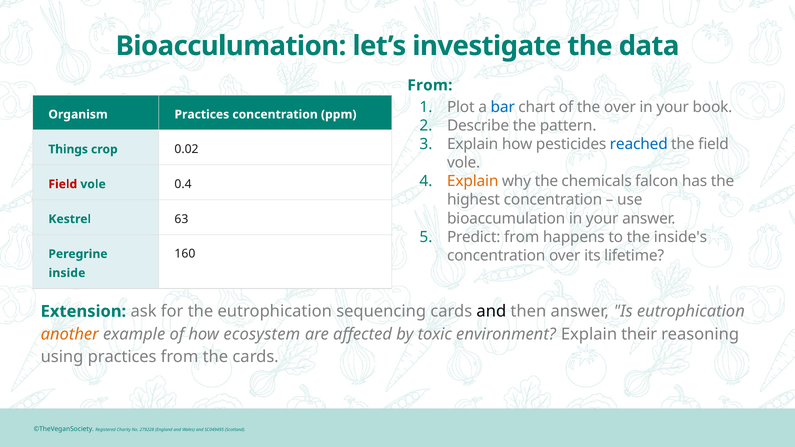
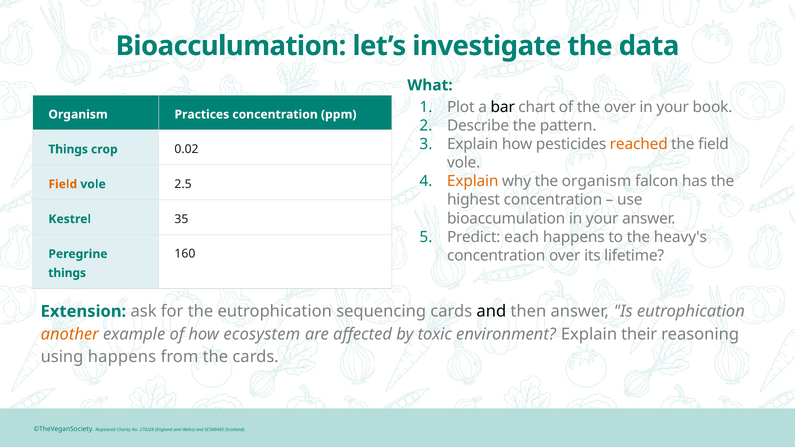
From at (430, 85): From -> What
bar colour: blue -> black
reached colour: blue -> orange
the chemicals: chemicals -> organism
Field at (63, 184) colour: red -> orange
0.4: 0.4 -> 2.5
63: 63 -> 35
Predict from: from -> each
inside's: inside's -> heavy's
inside at (67, 273): inside -> things
using practices: practices -> happens
